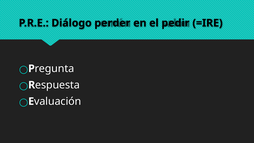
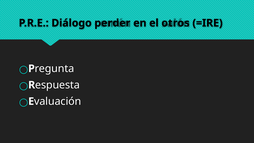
pedir: pedir -> otros
